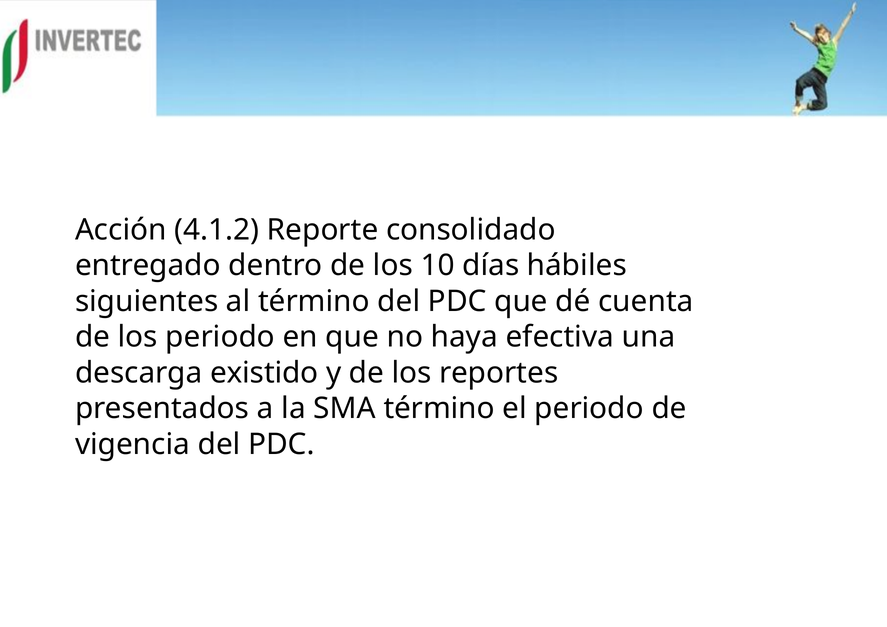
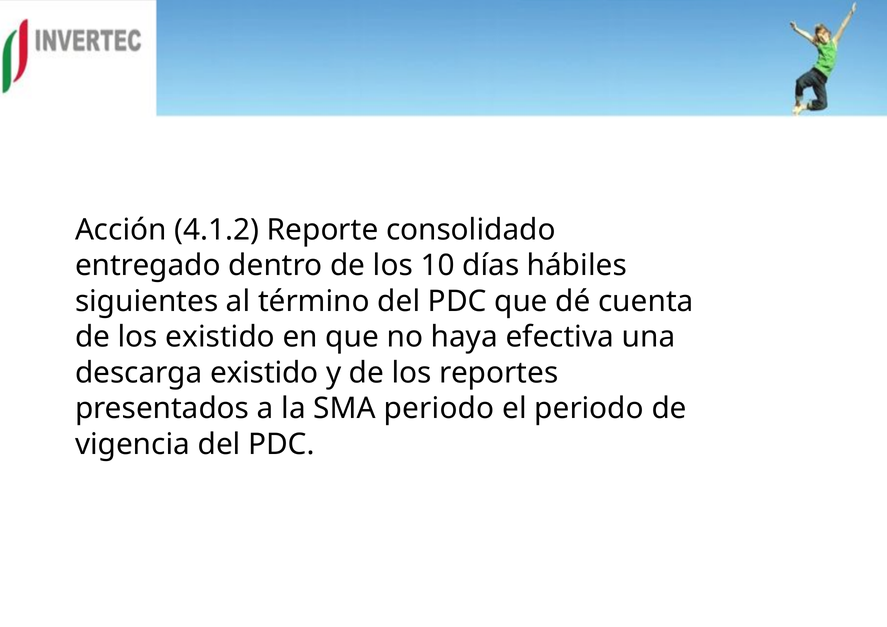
los periodo: periodo -> existido
SMA término: término -> periodo
